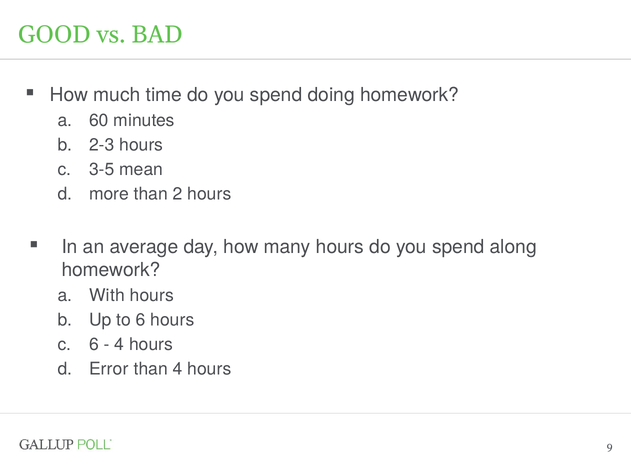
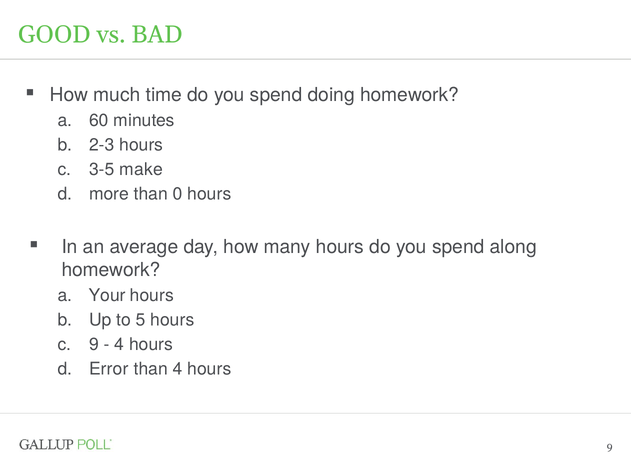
mean: mean -> make
2: 2 -> 0
With: With -> Your
to 6: 6 -> 5
6 at (94, 345): 6 -> 9
